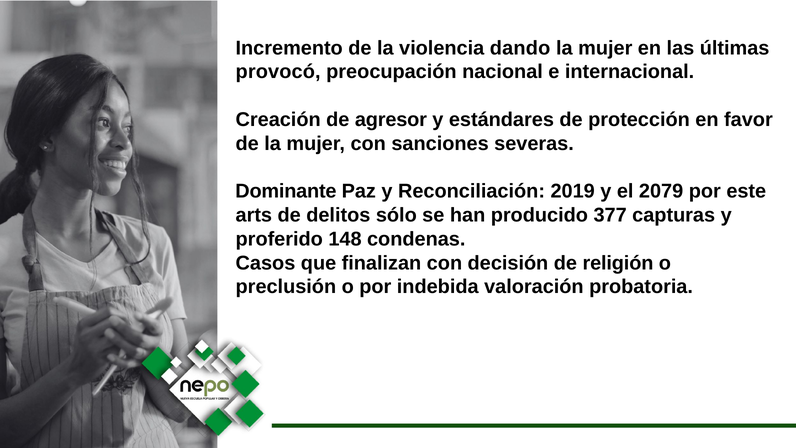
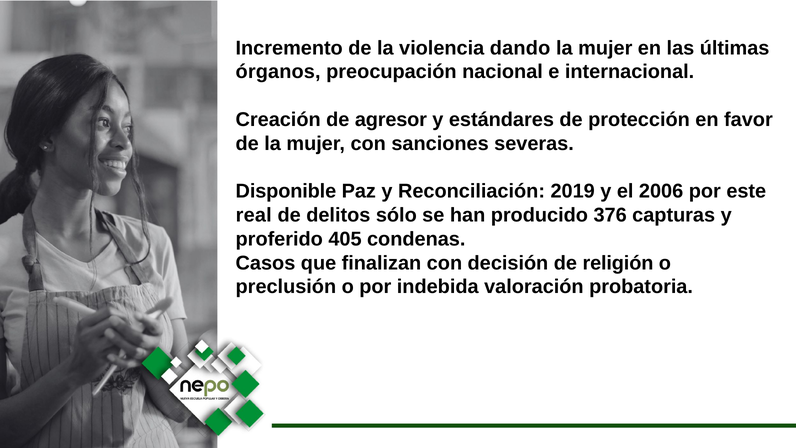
provocó: provocó -> órganos
Dominante: Dominante -> Disponible
2079: 2079 -> 2006
arts: arts -> real
377: 377 -> 376
148: 148 -> 405
